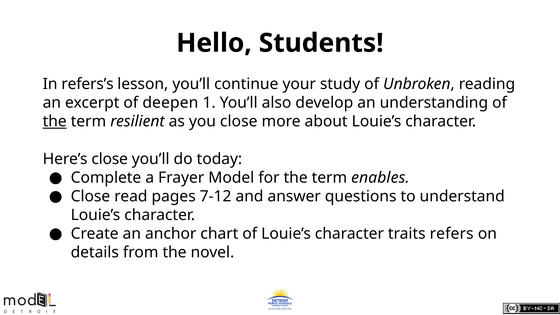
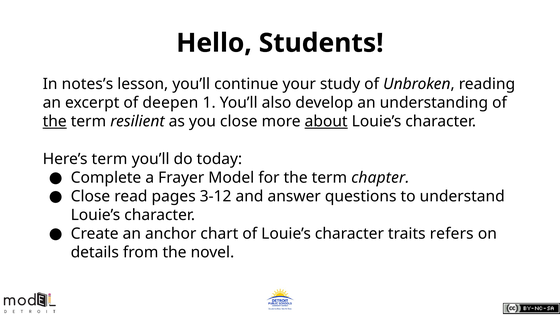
refers’s: refers’s -> notes’s
about underline: none -> present
Here’s close: close -> term
enables: enables -> chapter
7-12: 7-12 -> 3-12
